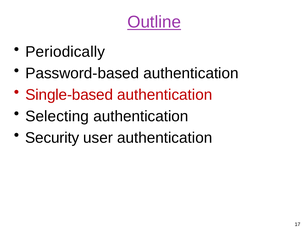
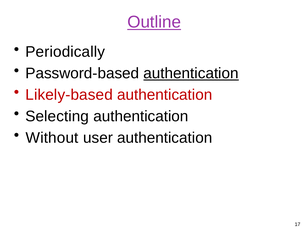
authentication at (191, 73) underline: none -> present
Single-based: Single-based -> Likely-based
Security: Security -> Without
